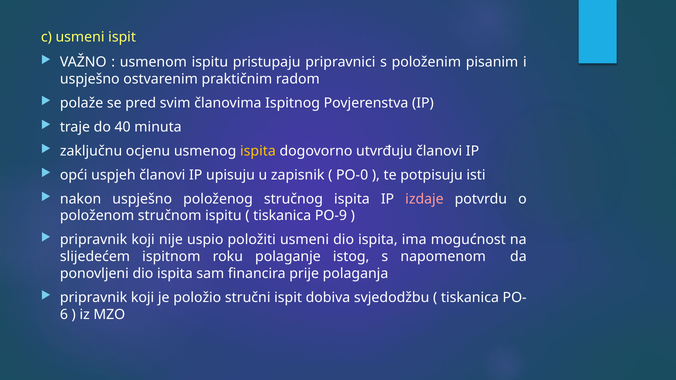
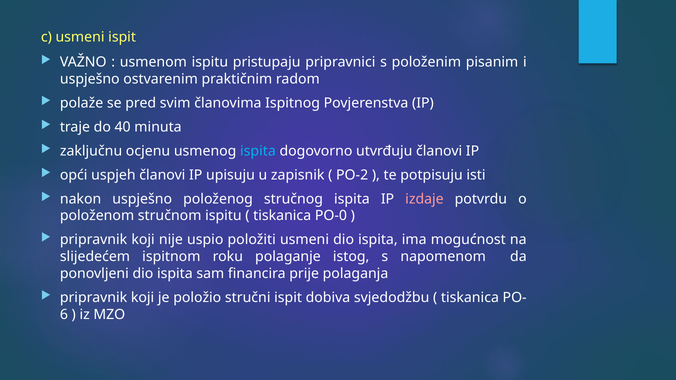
ispita at (258, 151) colour: yellow -> light blue
PO-0: PO-0 -> PO-2
PO-9: PO-9 -> PO-0
